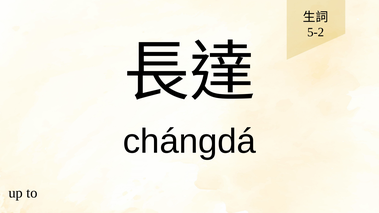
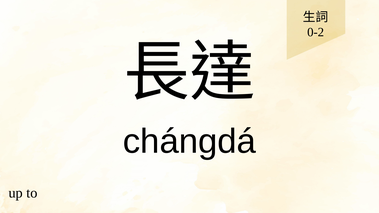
5-2: 5-2 -> 0-2
